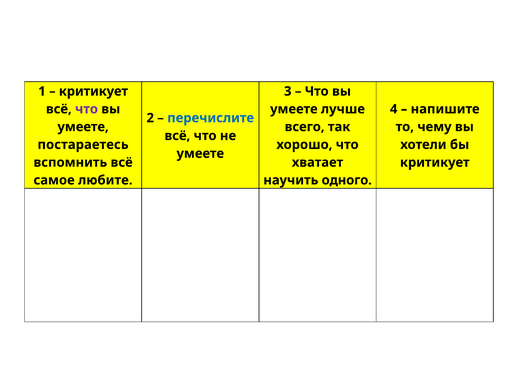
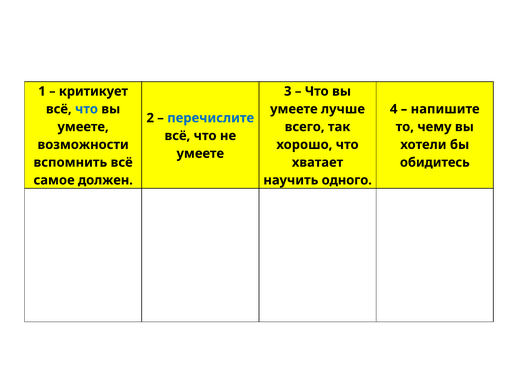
что at (86, 109) colour: purple -> blue
постараетесь: постараетесь -> возможности
критикует at (435, 162): критикует -> обидитесь
любите: любите -> должен
